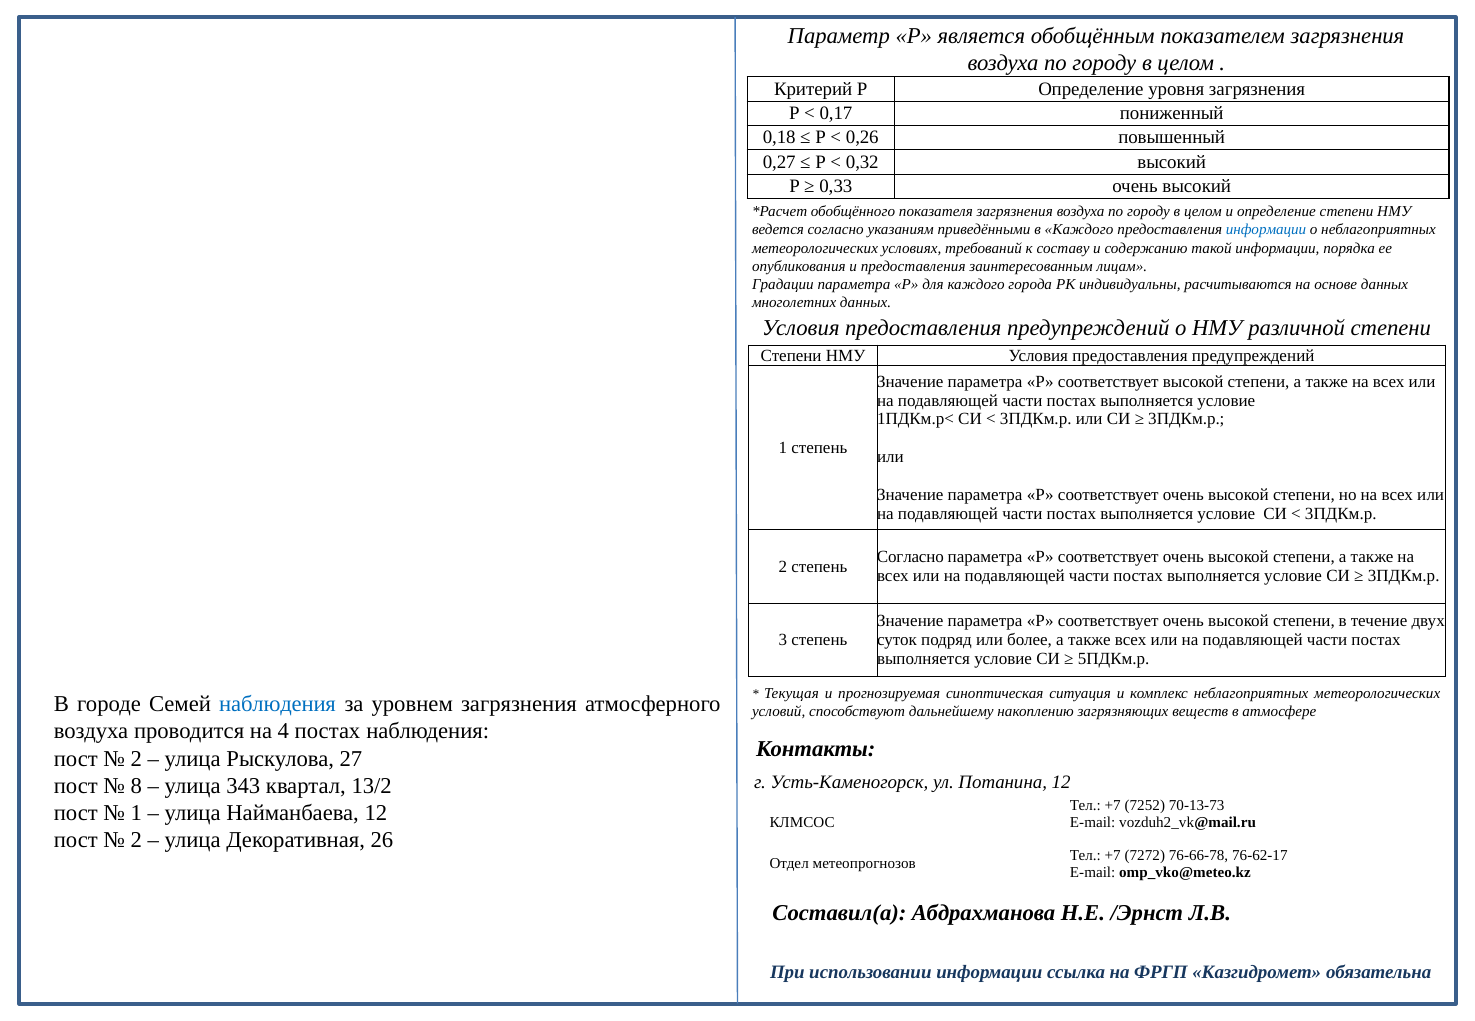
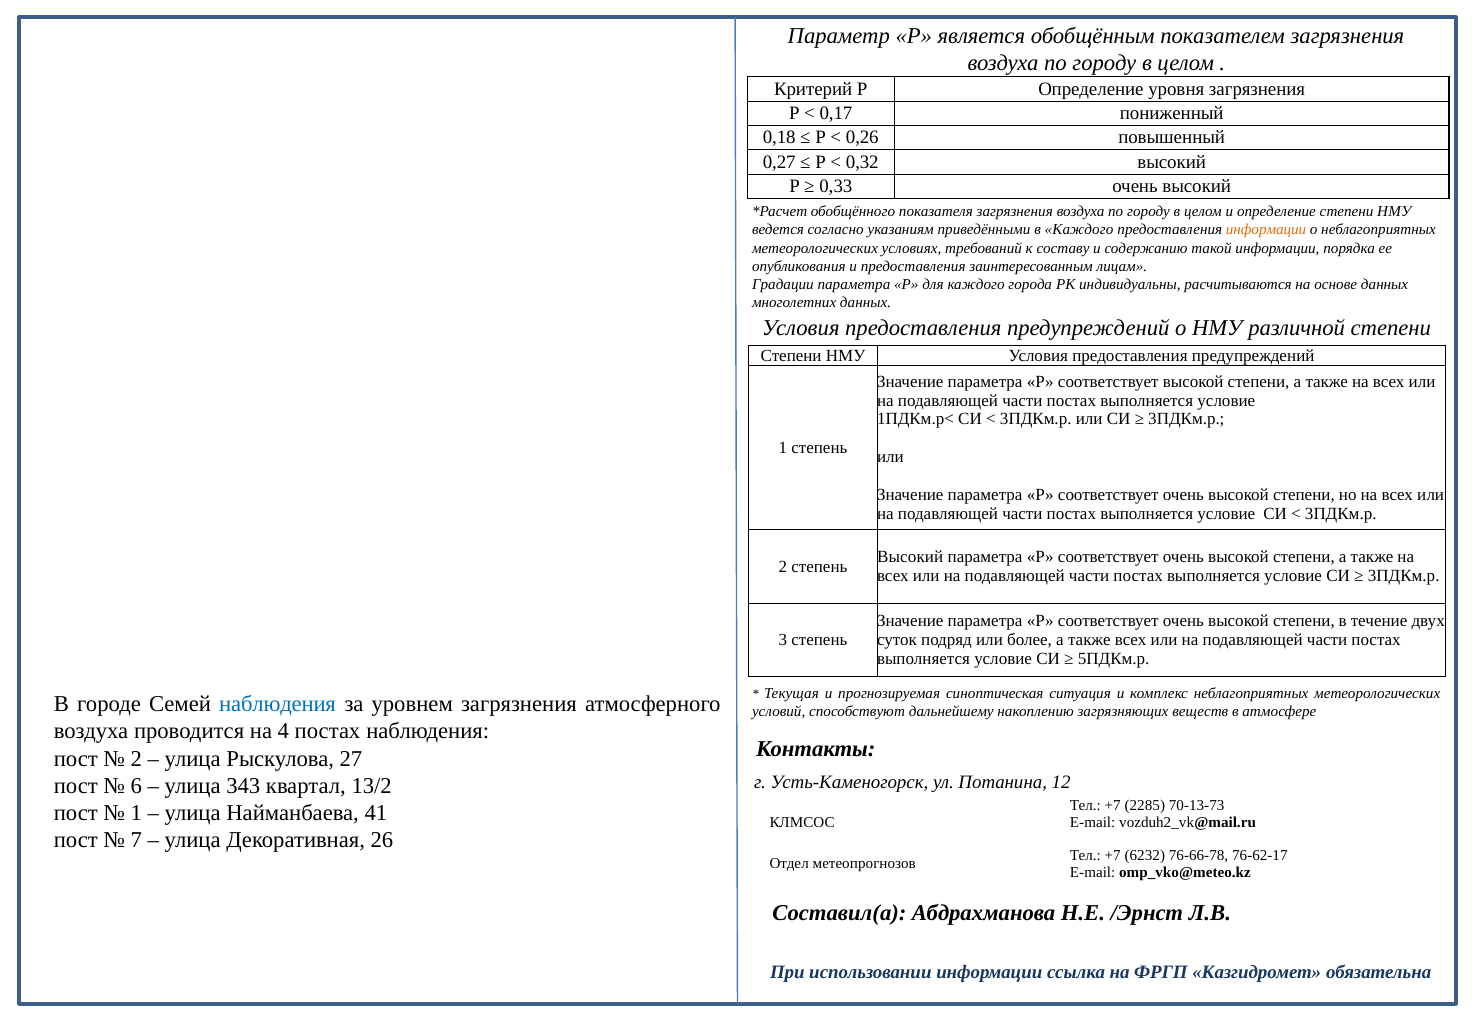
информации at (1266, 230) colour: blue -> orange
Согласно at (910, 557): Согласно -> Высокий
8: 8 -> 6
7252: 7252 -> 2285
Найманбаева 12: 12 -> 41
2 at (136, 840): 2 -> 7
7272: 7272 -> 6232
